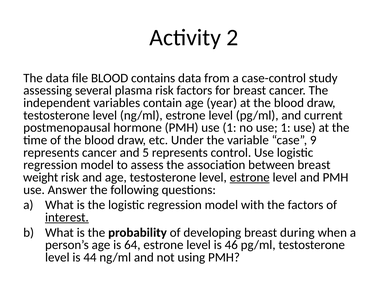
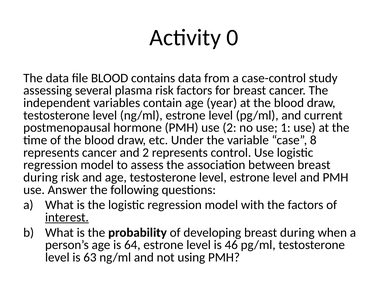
2: 2 -> 0
PMH use 1: 1 -> 2
9: 9 -> 8
and 5: 5 -> 2
weight at (41, 177): weight -> during
estrone at (250, 177) underline: present -> none
44: 44 -> 63
